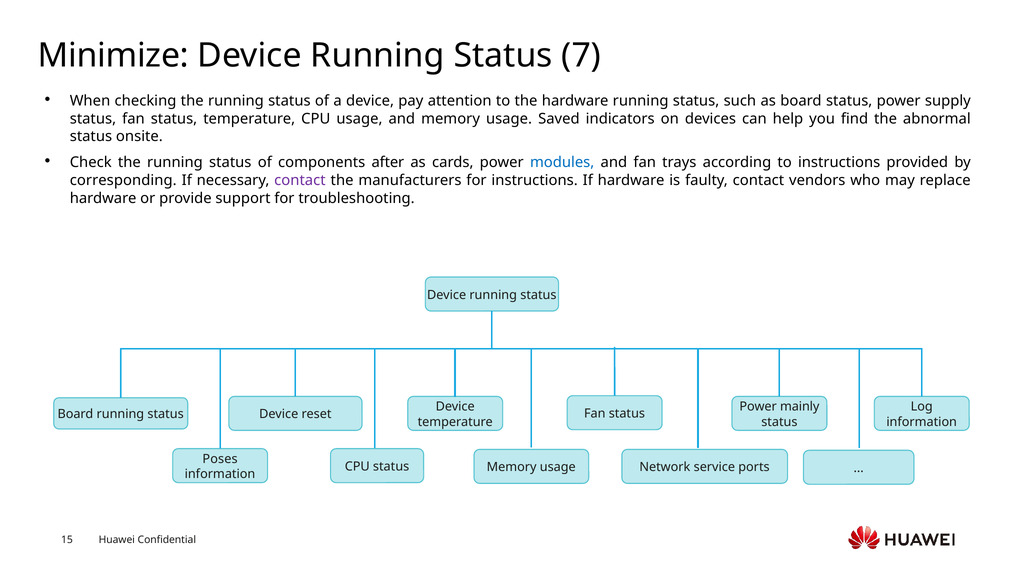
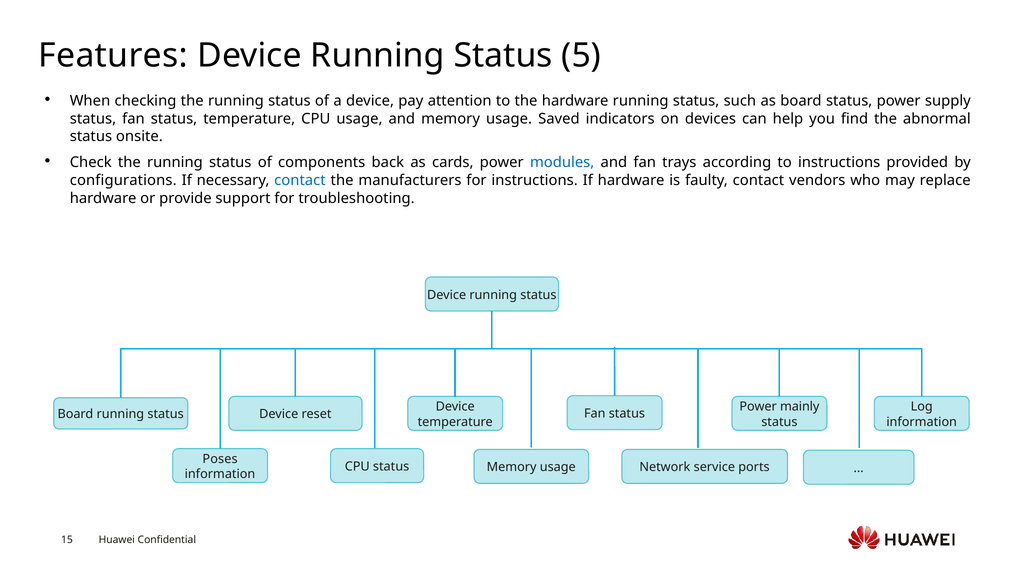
Minimize: Minimize -> Features
7: 7 -> 5
after: after -> back
corresponding: corresponding -> configurations
contact at (300, 180) colour: purple -> blue
